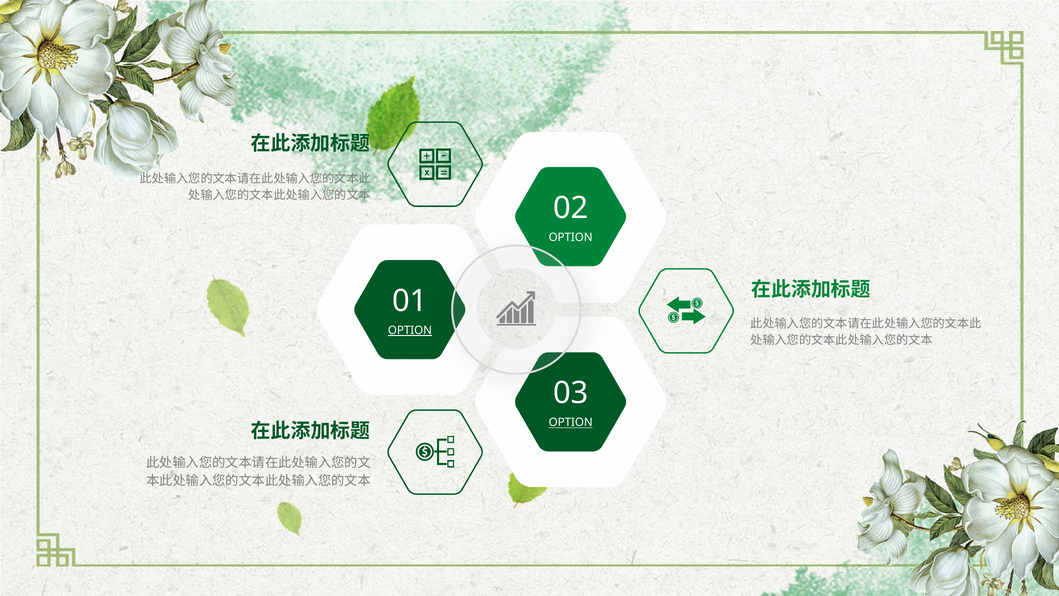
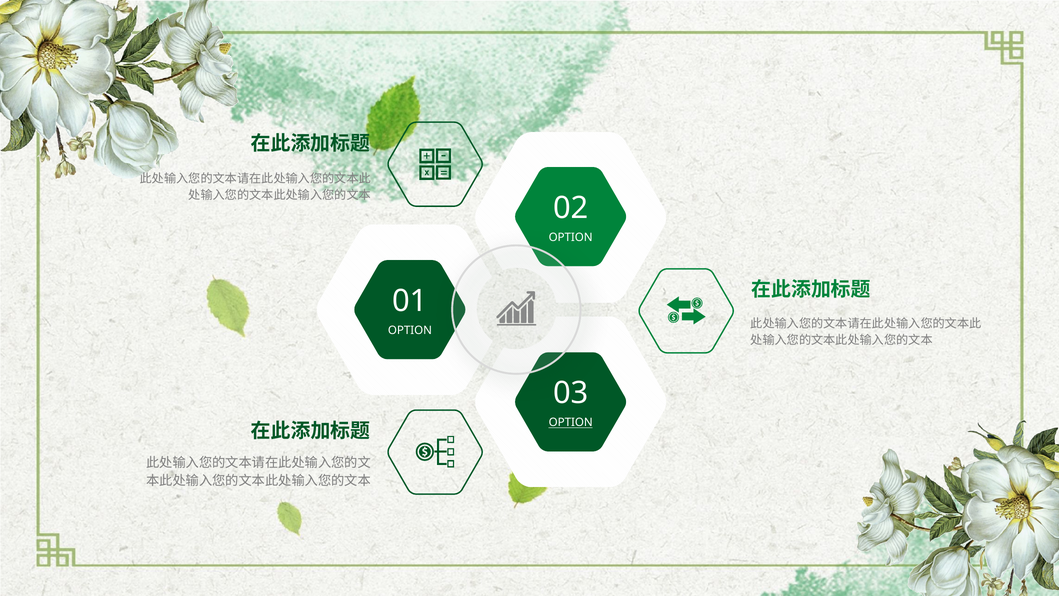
OPTION at (410, 330) underline: present -> none
